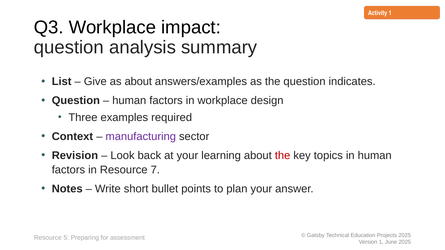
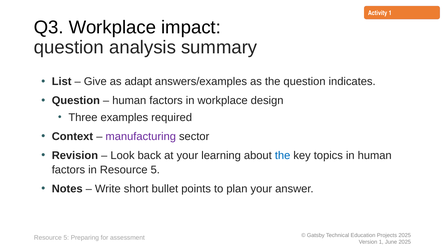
as about: about -> adapt
the at (283, 156) colour: red -> blue
in Resource 7: 7 -> 5
